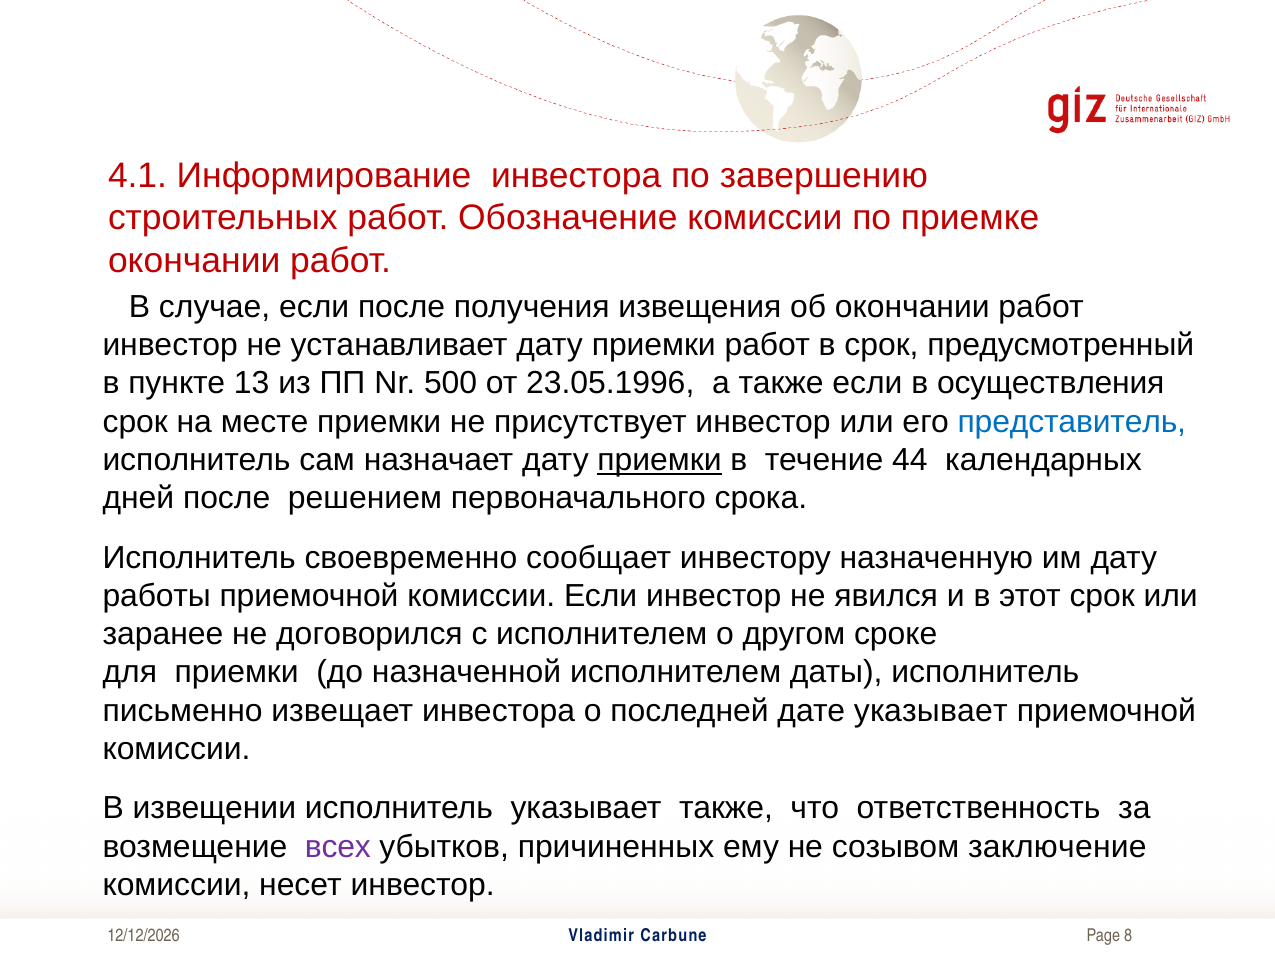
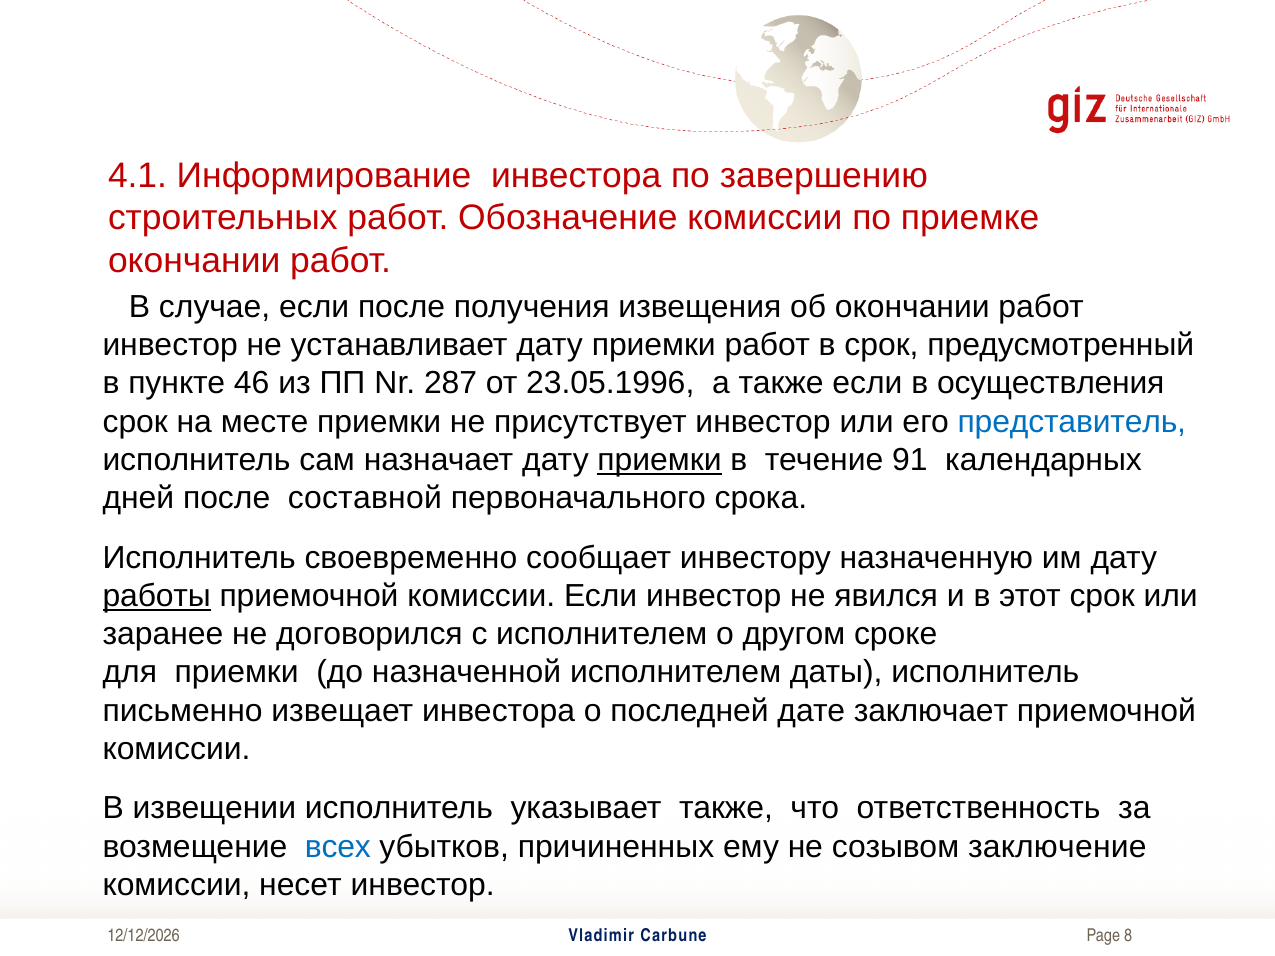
13: 13 -> 46
500: 500 -> 287
44: 44 -> 91
решением: решением -> составной
работы underline: none -> present
дате указывает: указывает -> заключает
всех colour: purple -> blue
